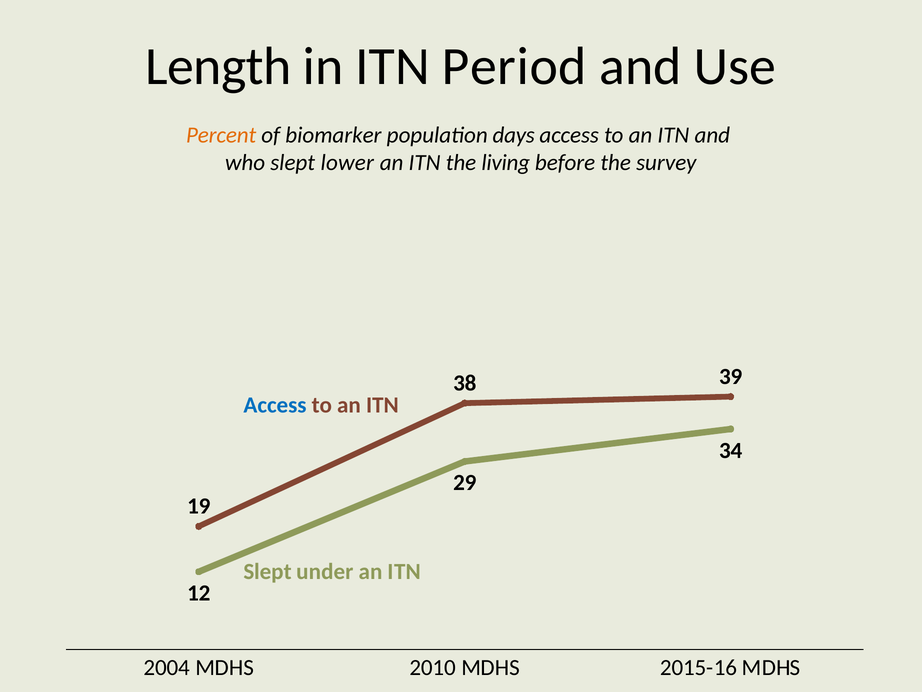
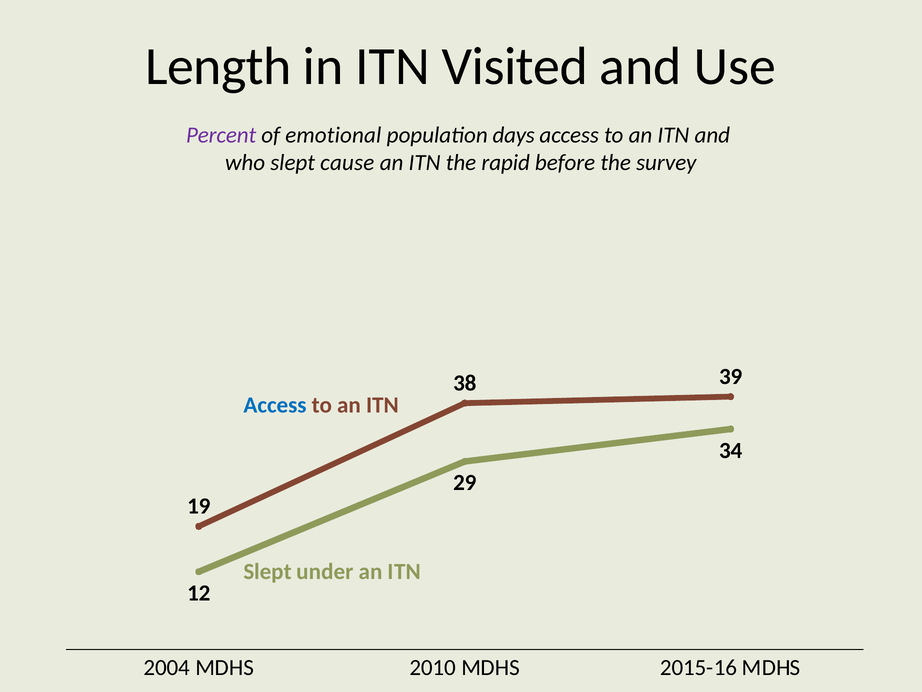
Period: Period -> Visited
Percent colour: orange -> purple
biomarker: biomarker -> emotional
lower: lower -> cause
living: living -> rapid
